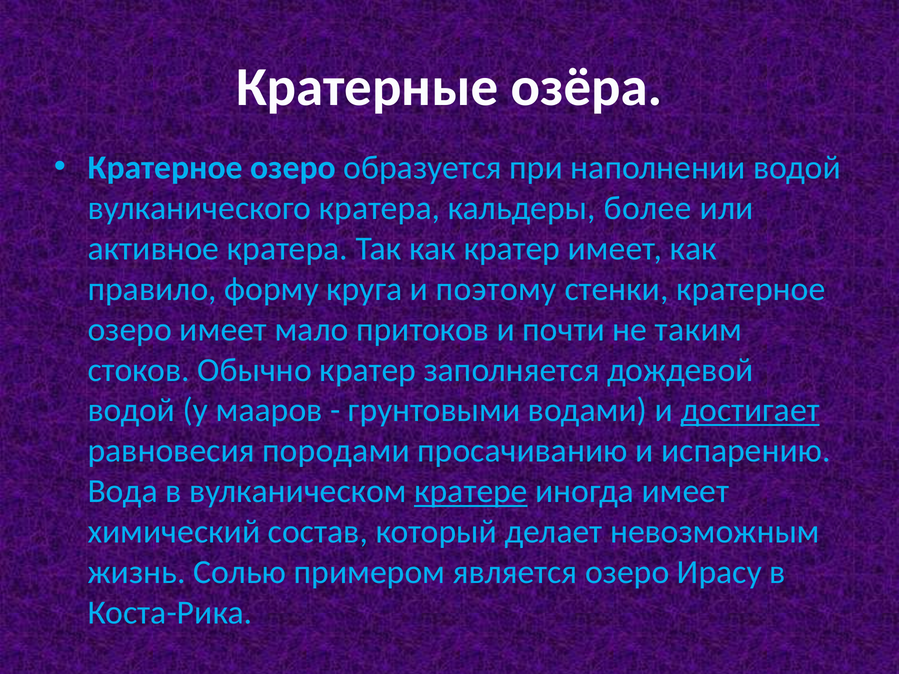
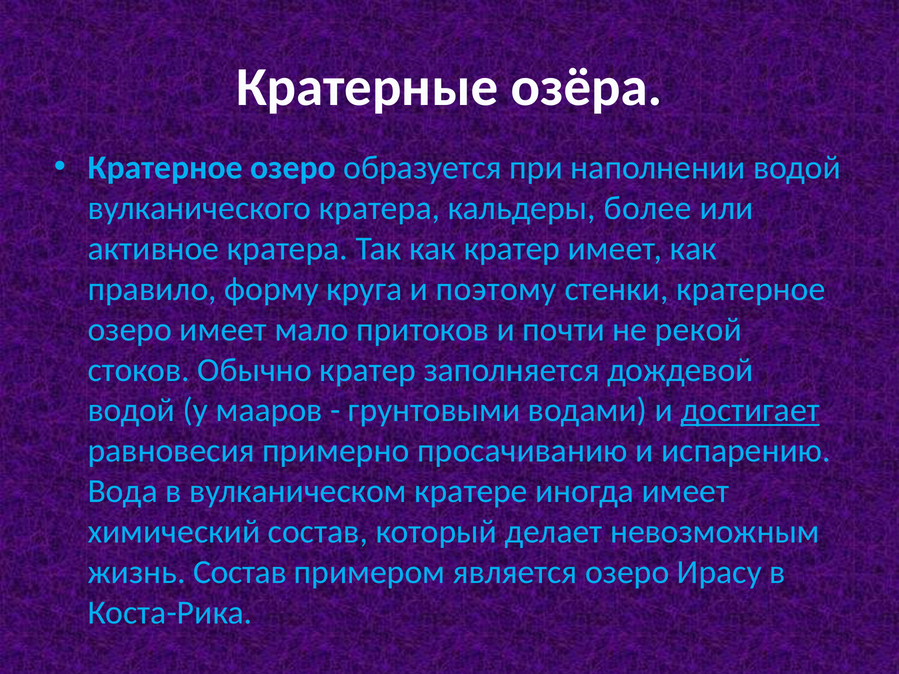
таким: таким -> рекой
породами: породами -> примерно
кратере underline: present -> none
жизнь Солью: Солью -> Состав
